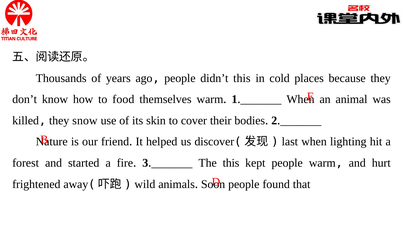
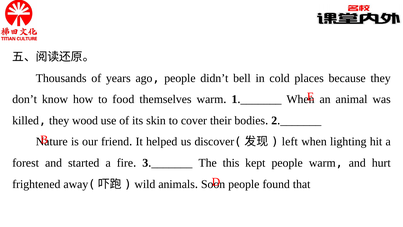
didn’t this: this -> bell
snow: snow -> wood
last: last -> left
